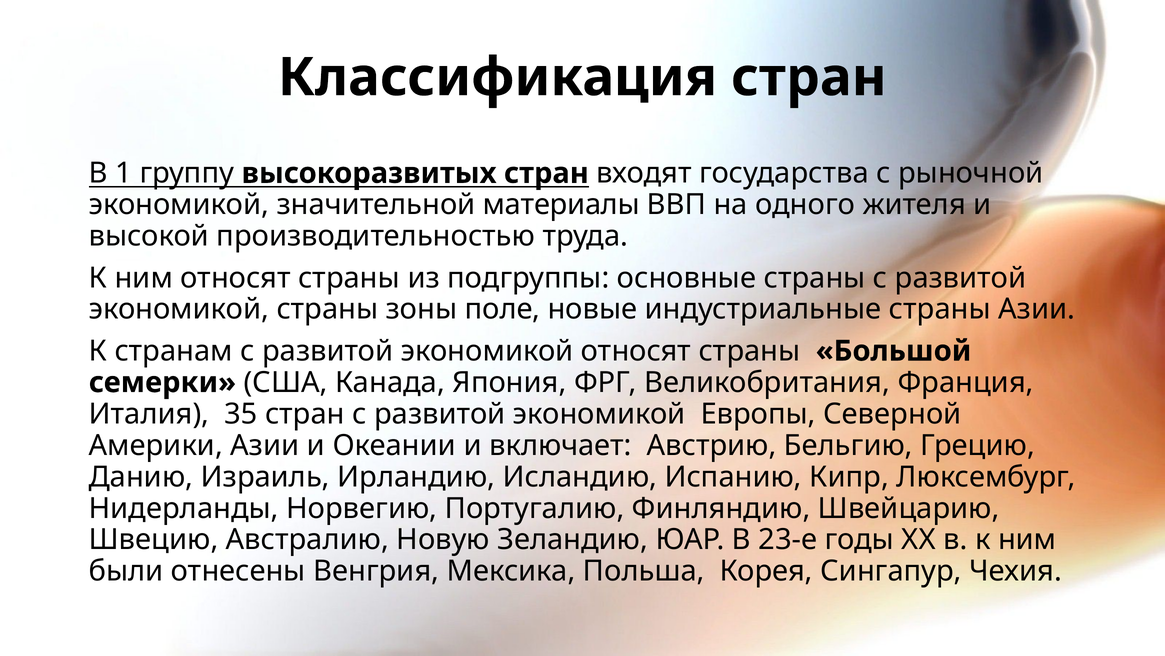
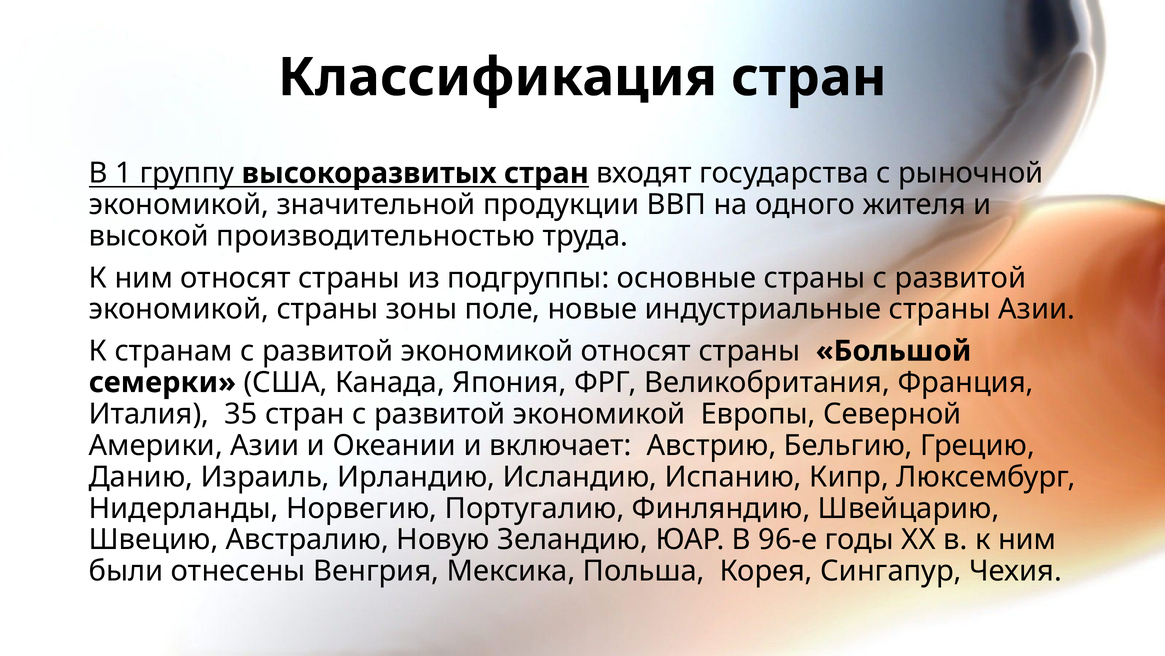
материалы: материалы -> продукции
23-е: 23-е -> 96-е
